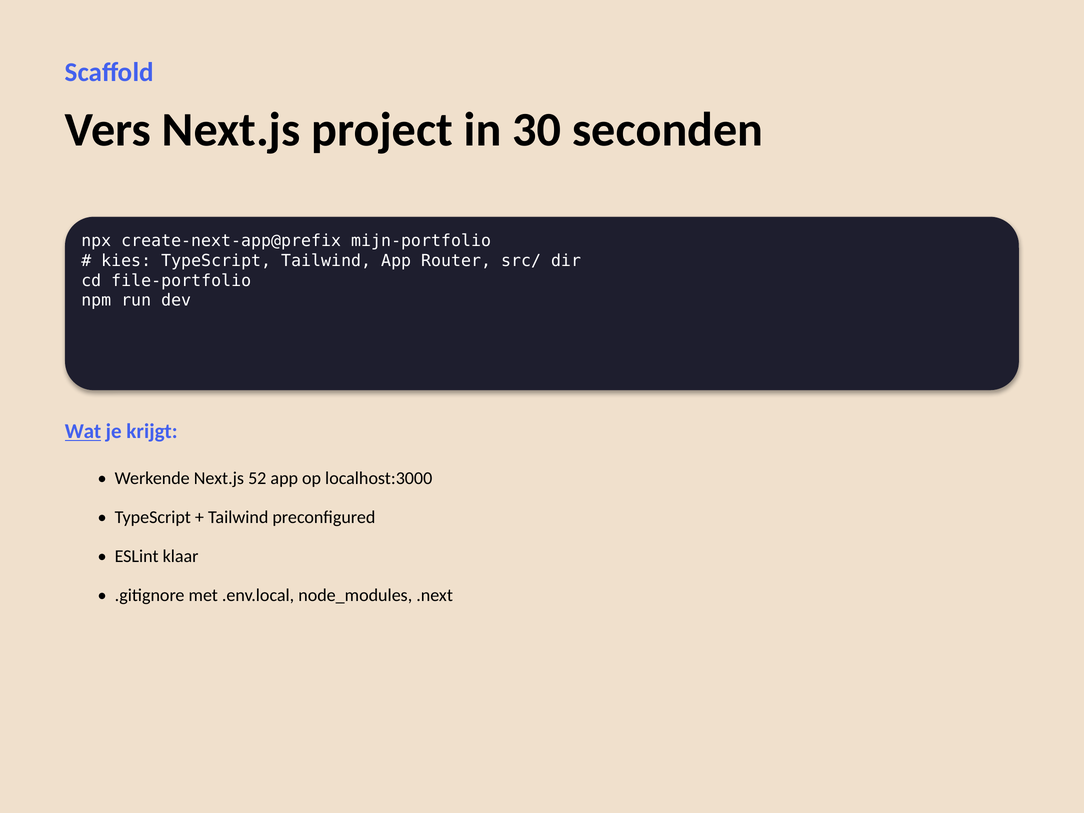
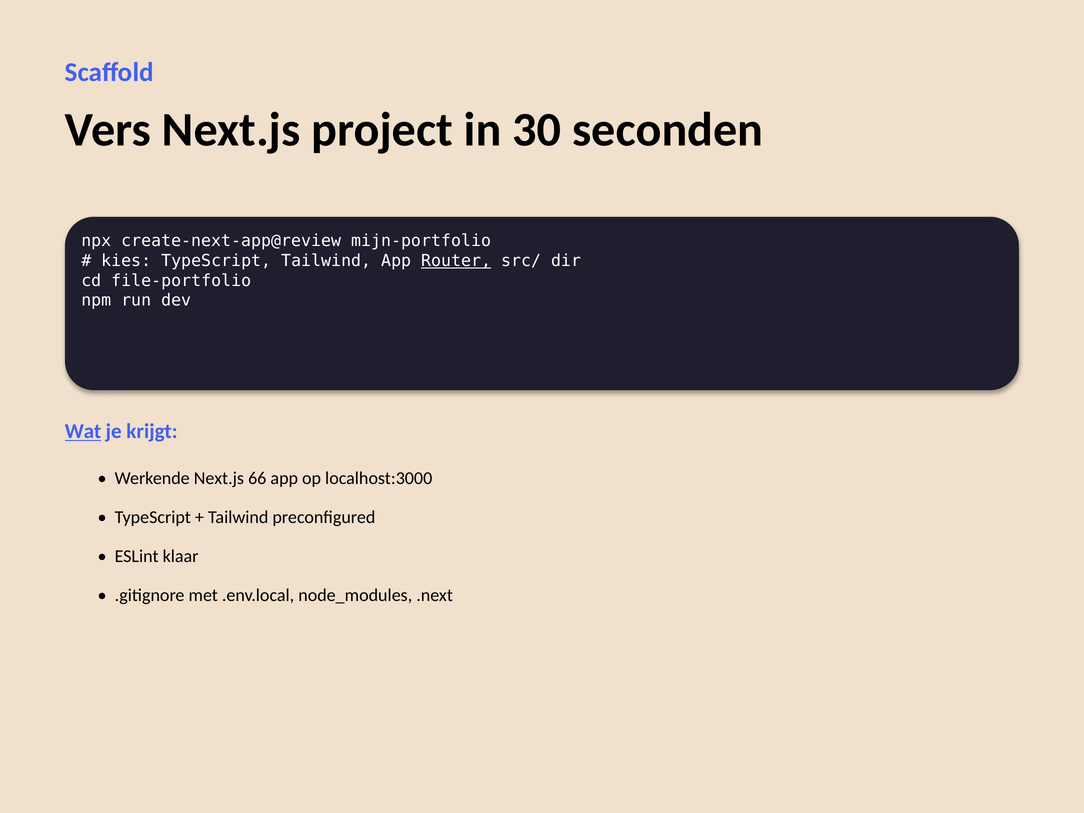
create-next-app@prefix: create-next-app@prefix -> create-next-app@review
Router underline: none -> present
52: 52 -> 66
